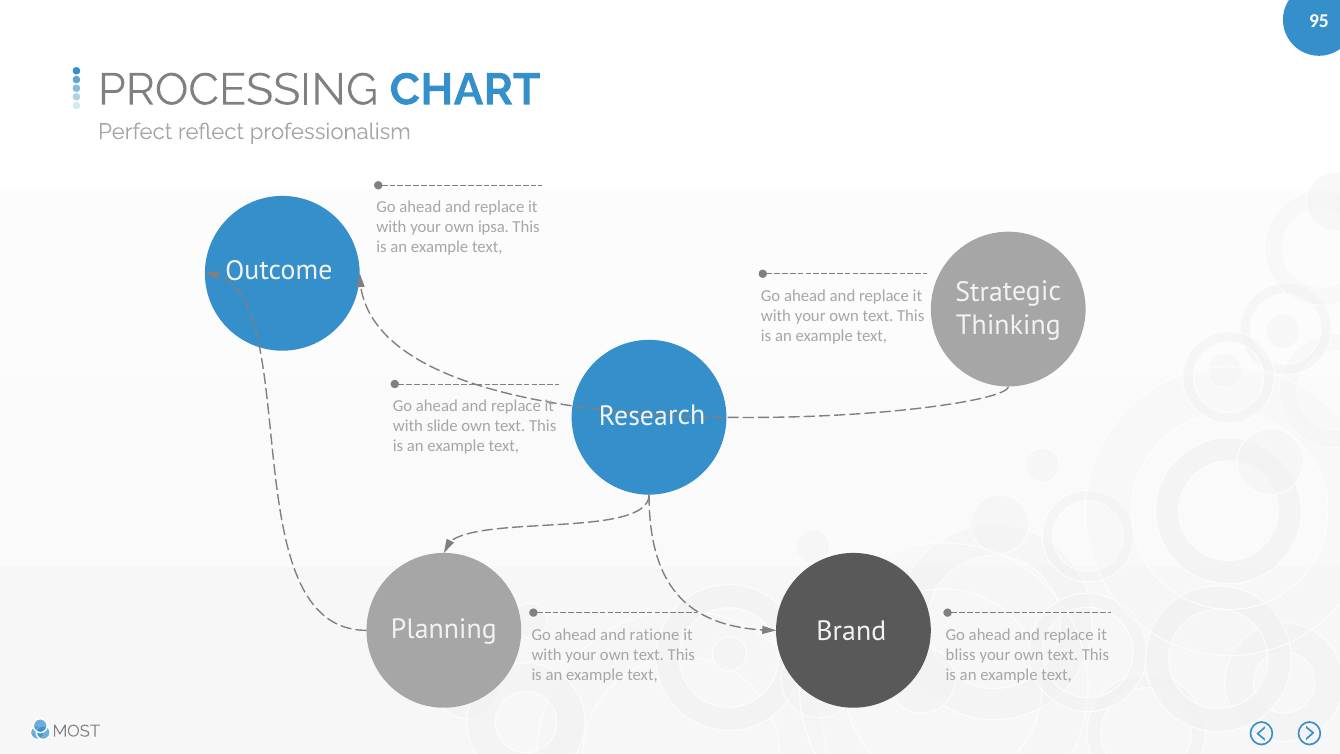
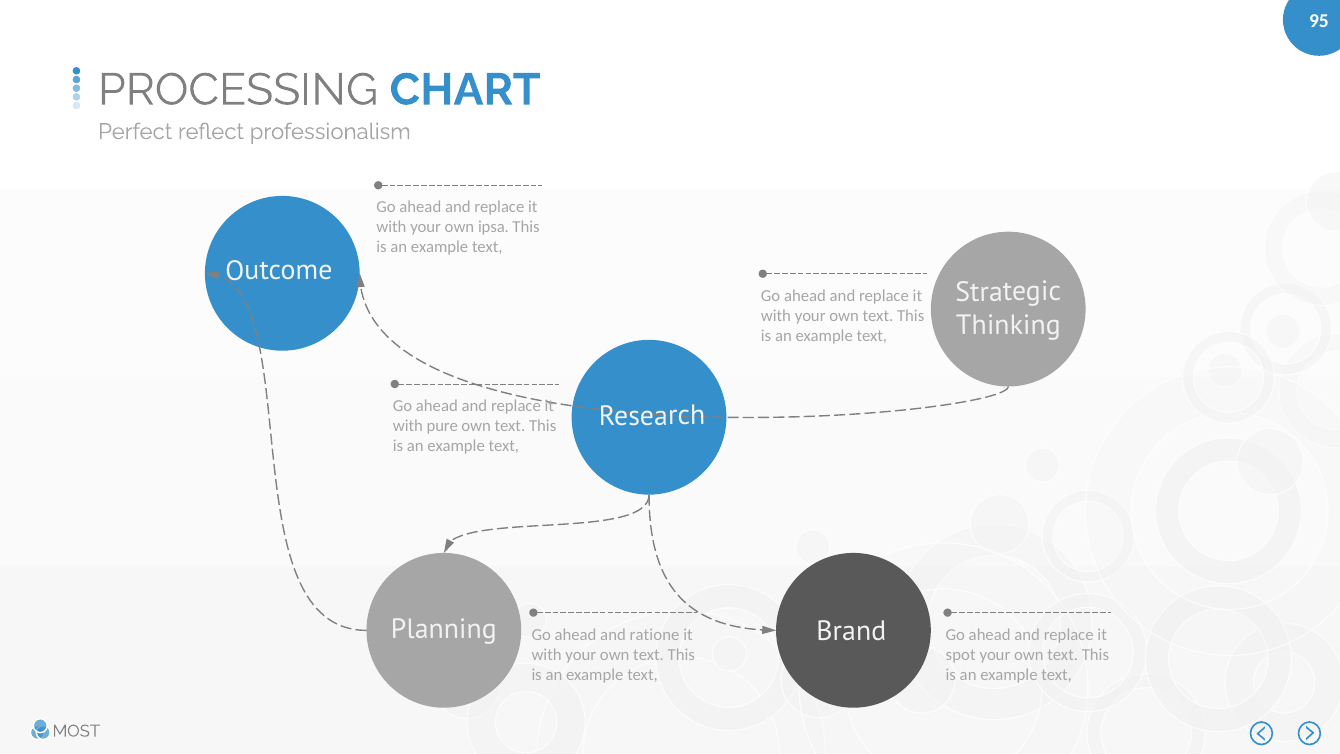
slide: slide -> pure
bliss: bliss -> spot
